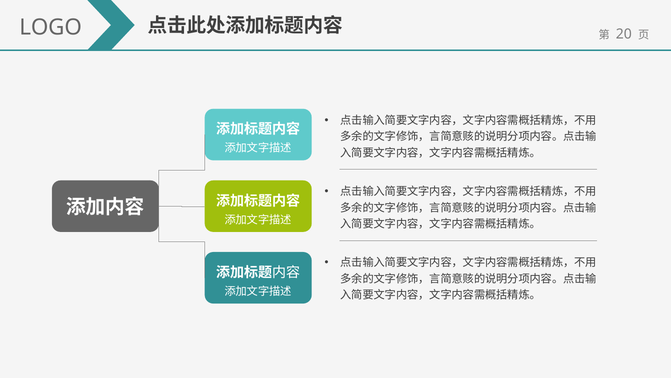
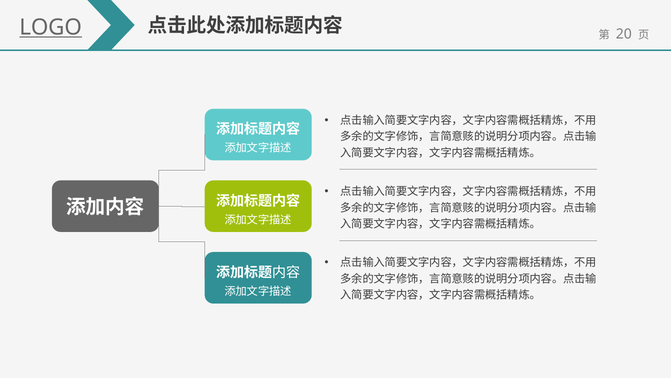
LOGO underline: none -> present
